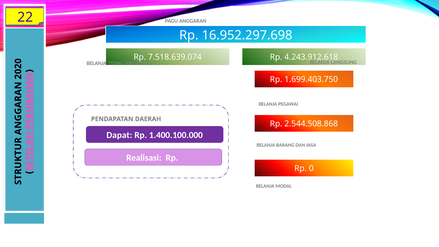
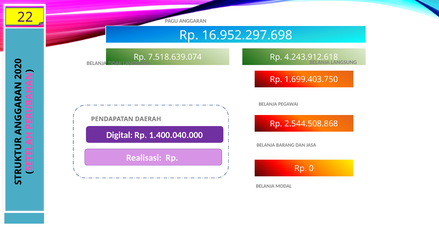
Dapat: Dapat -> Digital
1.400.100.000: 1.400.100.000 -> 1.400.040.000
